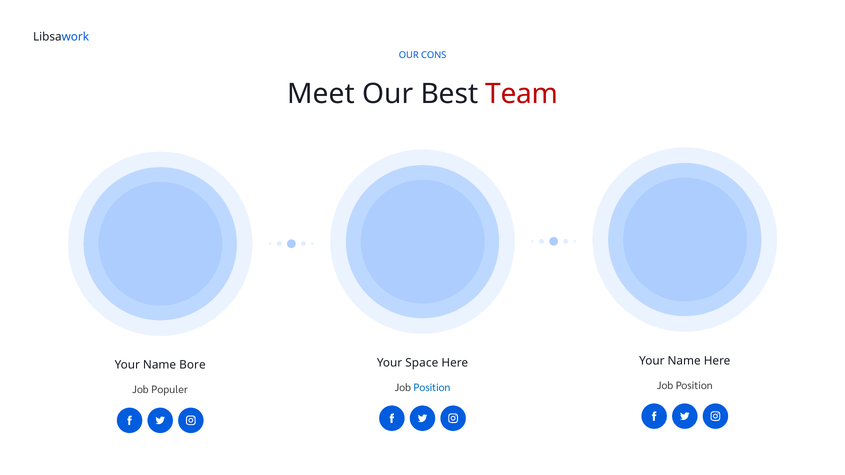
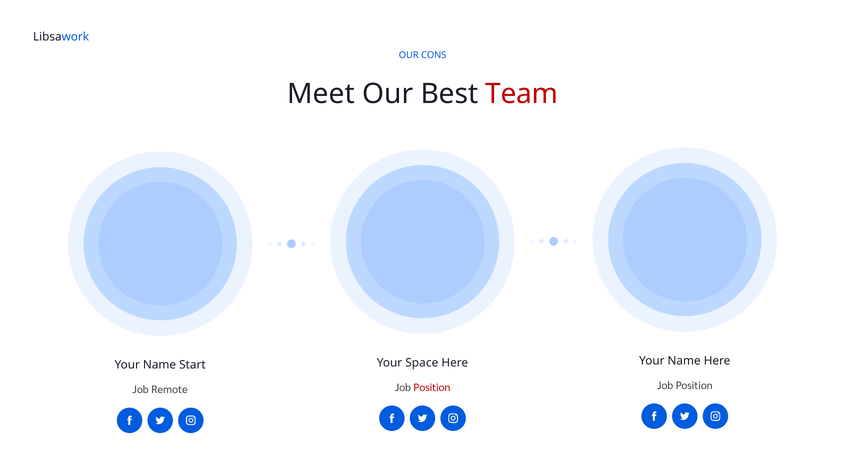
Bore: Bore -> Start
Position at (432, 388) colour: blue -> red
Populer: Populer -> Remote
